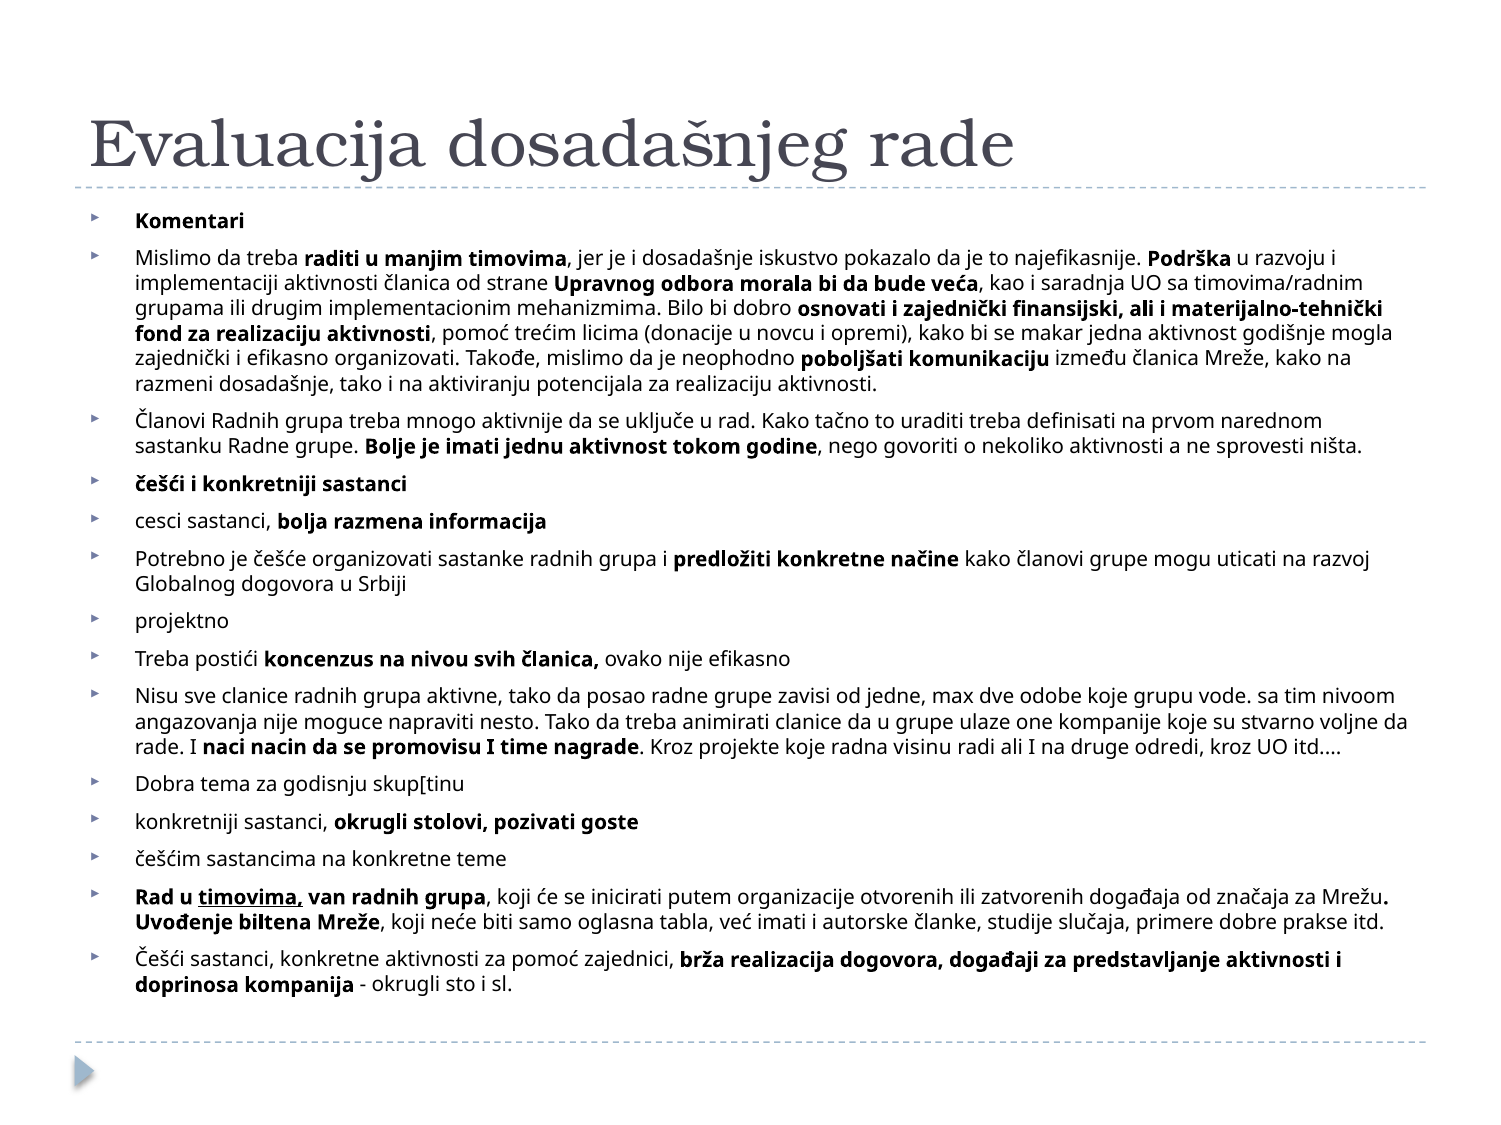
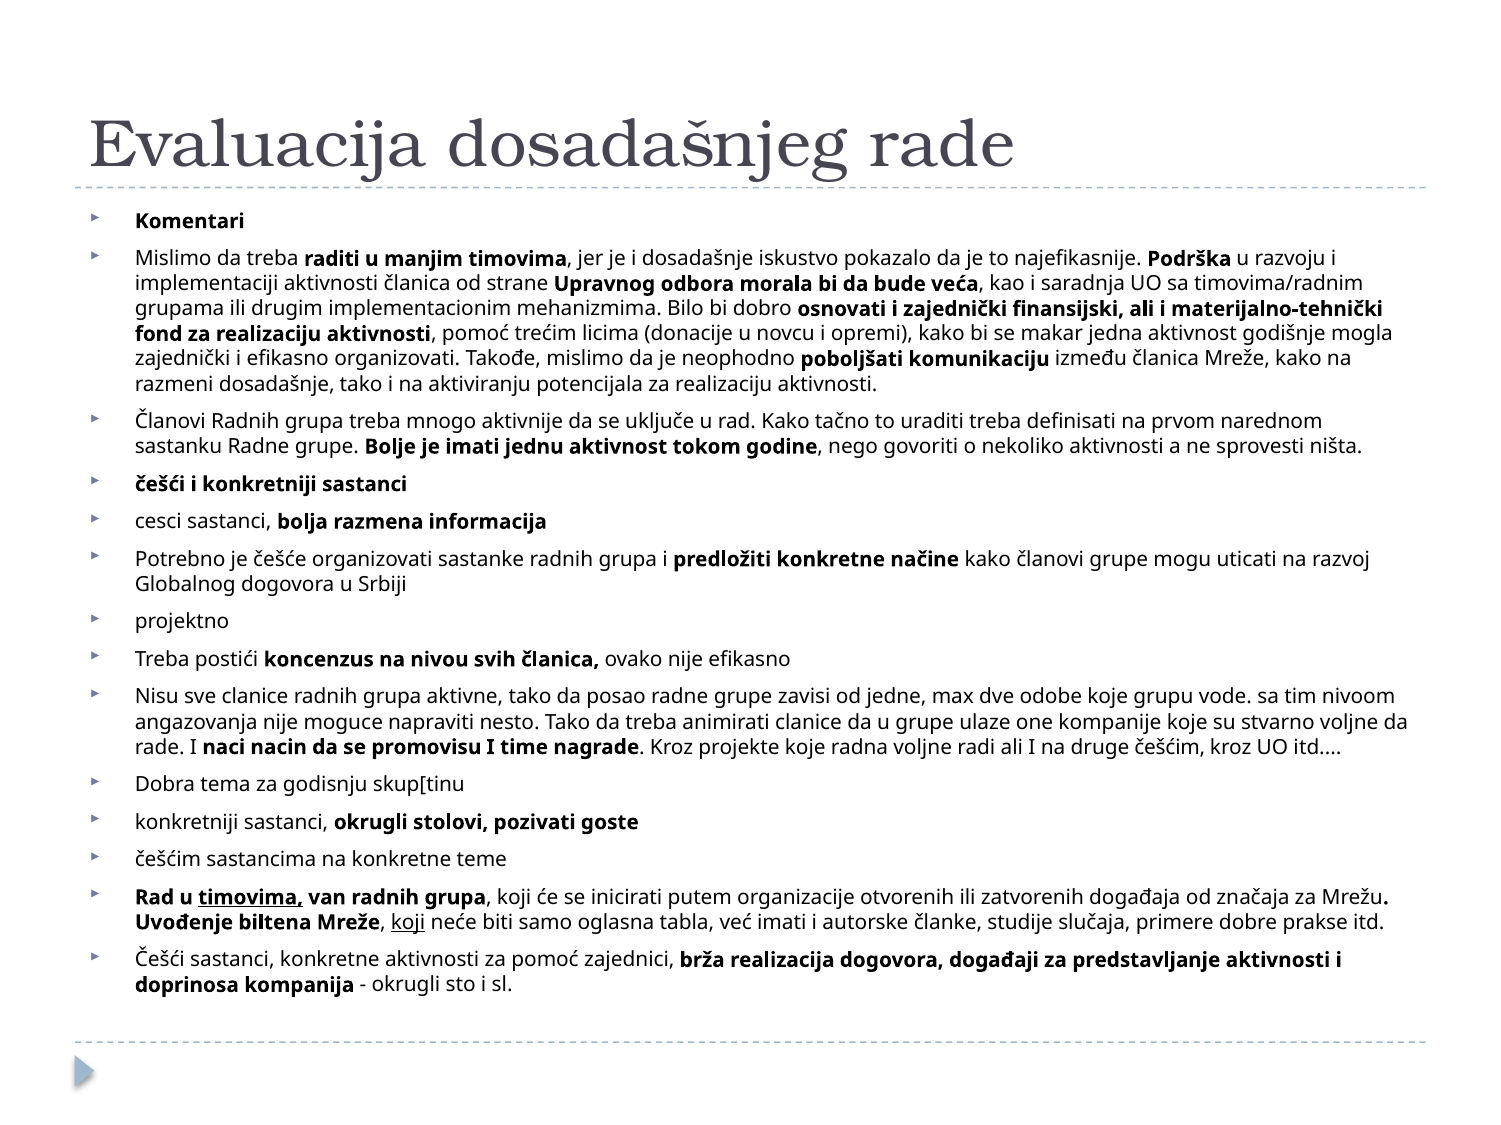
radna visinu: visinu -> voljne
druge odredi: odredi -> češćim
koji at (408, 923) underline: none -> present
